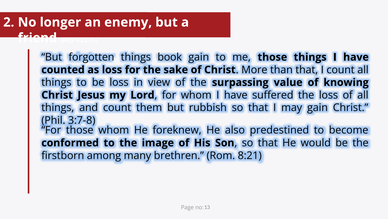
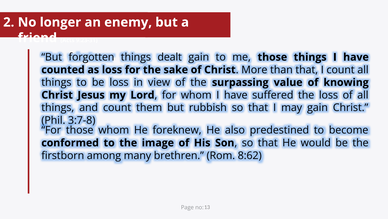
book: book -> dealt
8:21: 8:21 -> 8:62
